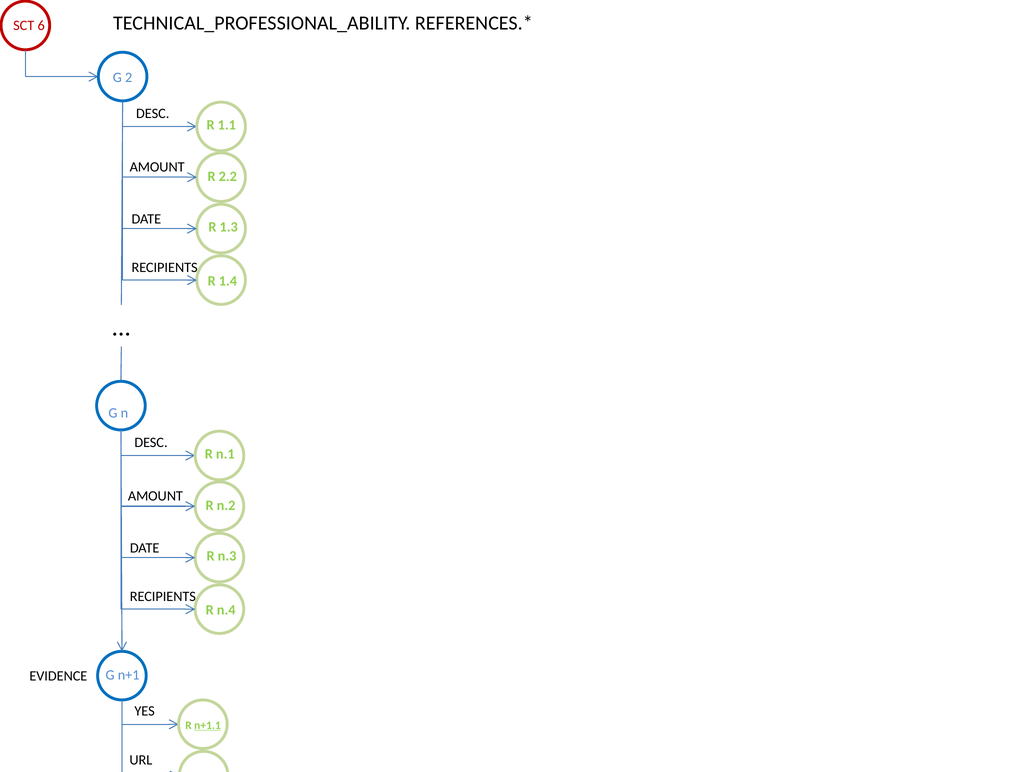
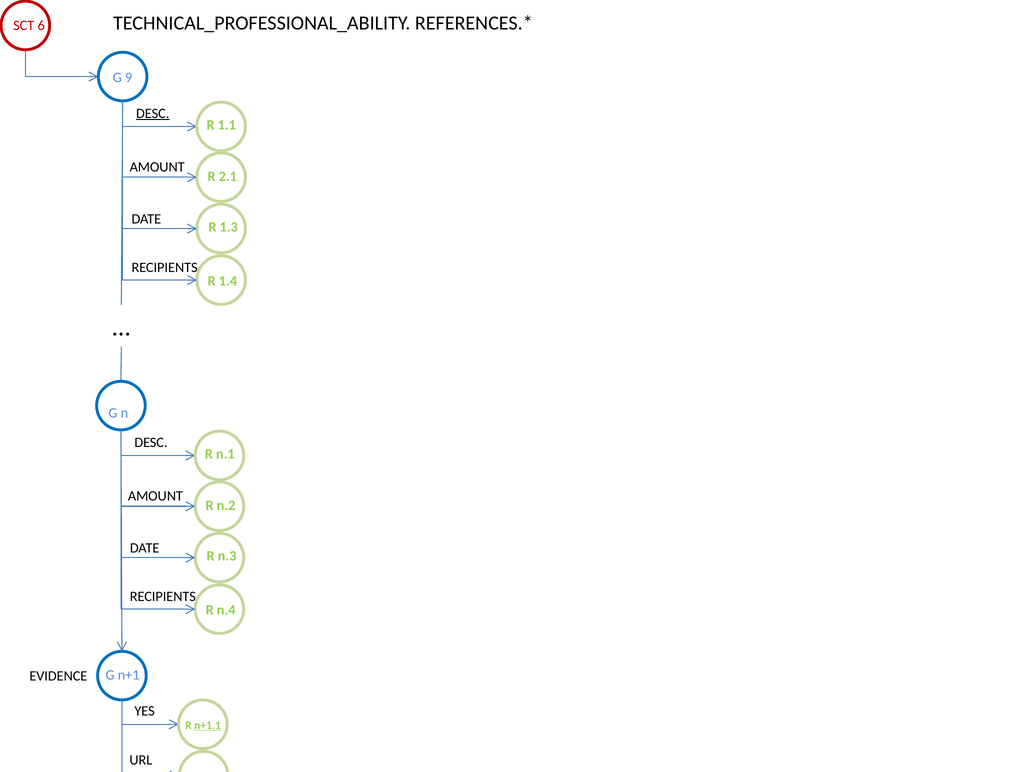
2: 2 -> 9
DESC at (153, 113) underline: none -> present
2.2: 2.2 -> 2.1
